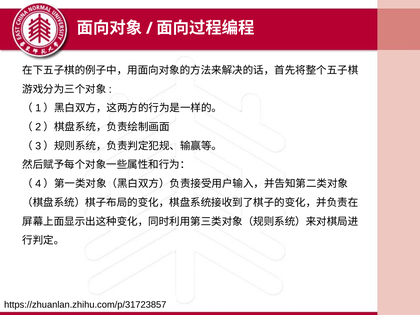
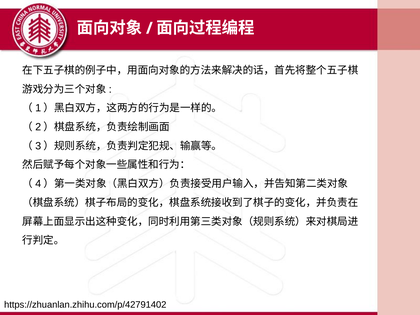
https://zhuanlan.zhihu.com/p/31723857: https://zhuanlan.zhihu.com/p/31723857 -> https://zhuanlan.zhihu.com/p/42791402
